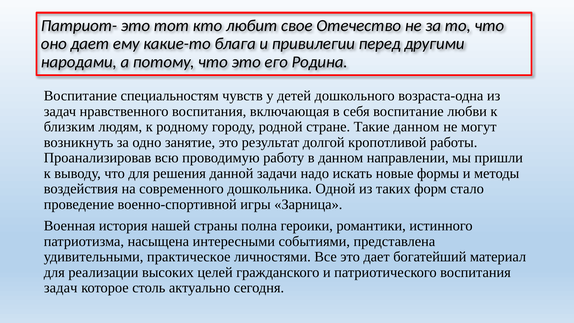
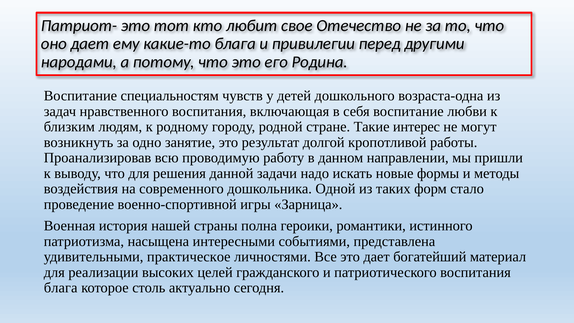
Такие данном: данном -> интерес
задач at (61, 288): задач -> блага
